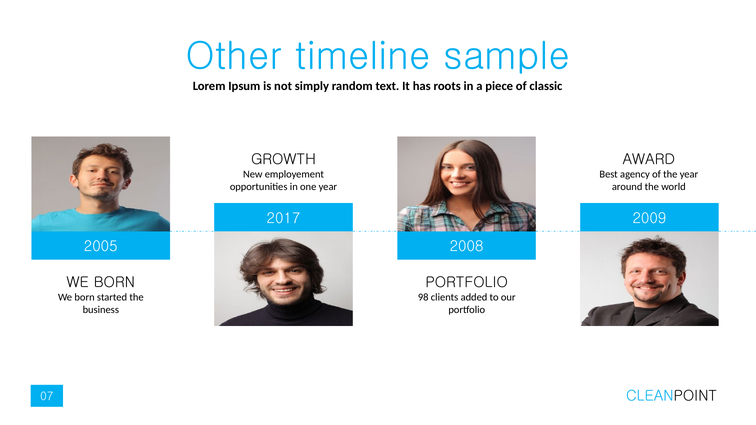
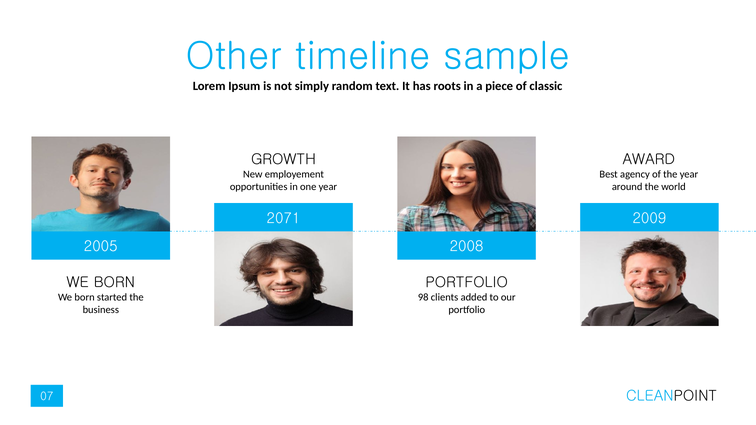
2017: 2017 -> 2071
